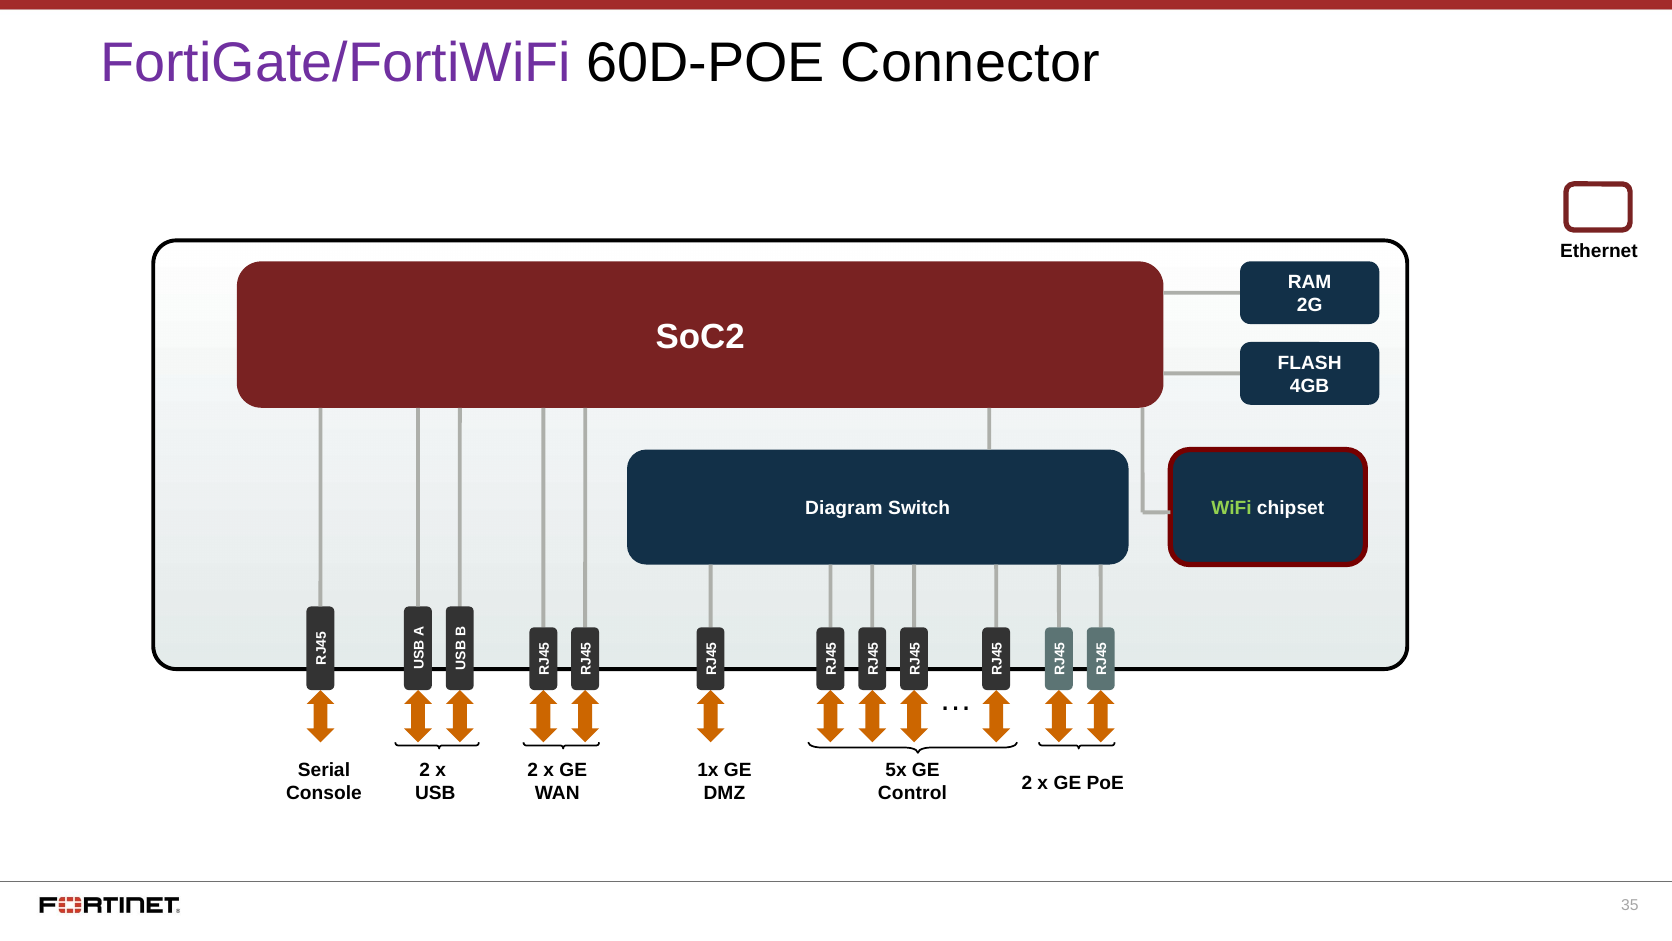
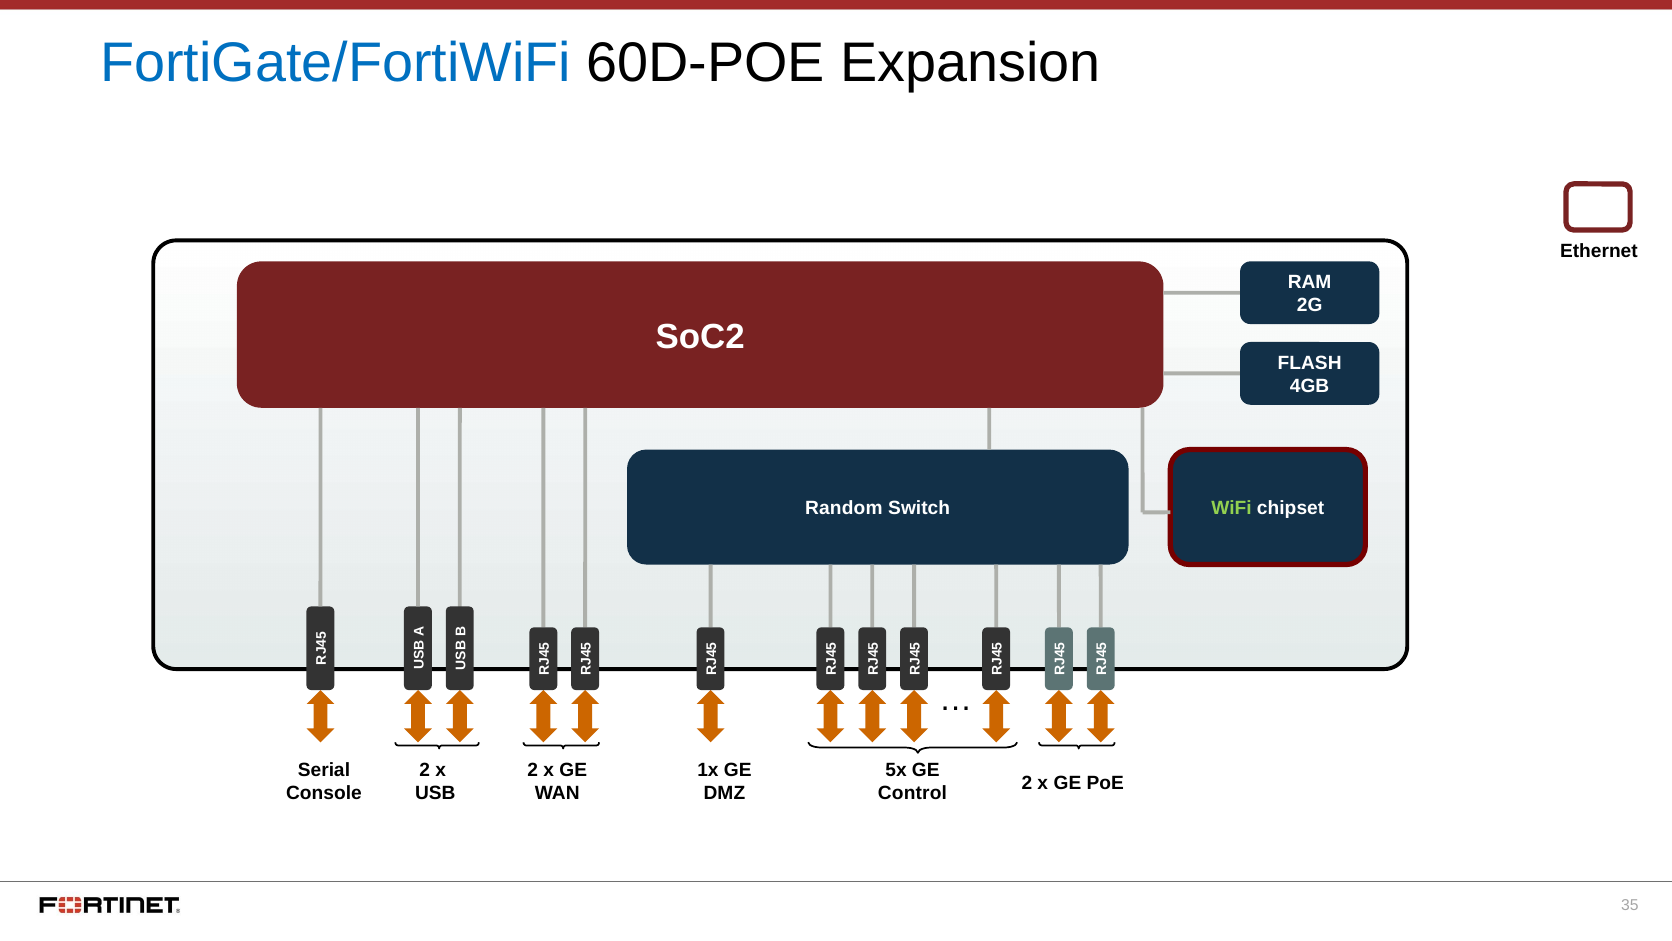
FortiGate/FortiWiFi colour: purple -> blue
Connector: Connector -> Expansion
Diagram: Diagram -> Random
